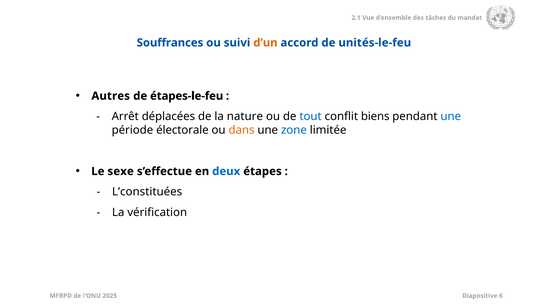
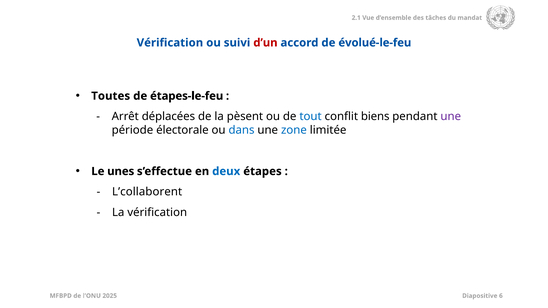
Souffrances at (170, 43): Souffrances -> Vérification
d’un colour: orange -> red
unités-le-feu: unités-le-feu -> évolué-le-feu
Autres: Autres -> Toutes
nature: nature -> pèsent
une at (451, 117) colour: blue -> purple
dans colour: orange -> blue
sexe: sexe -> unes
L’constituées: L’constituées -> L’collaborent
